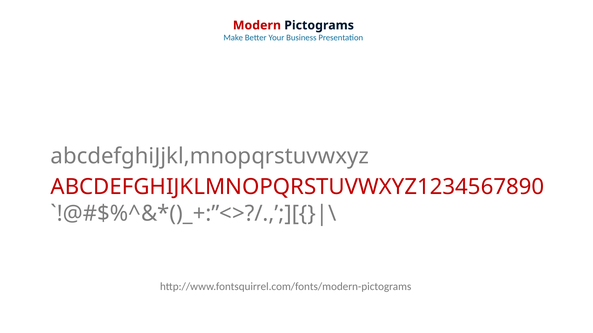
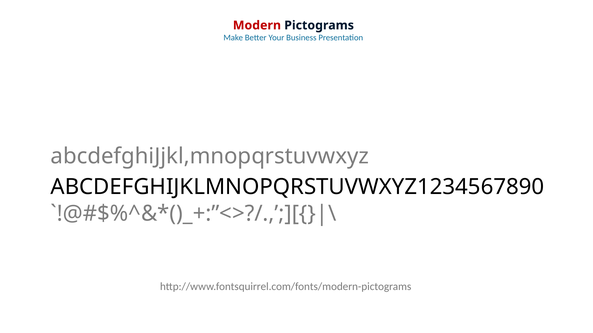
ABCDEFGHIJKLMNOPQRSTUVWXYZ1234567890 colour: red -> black
